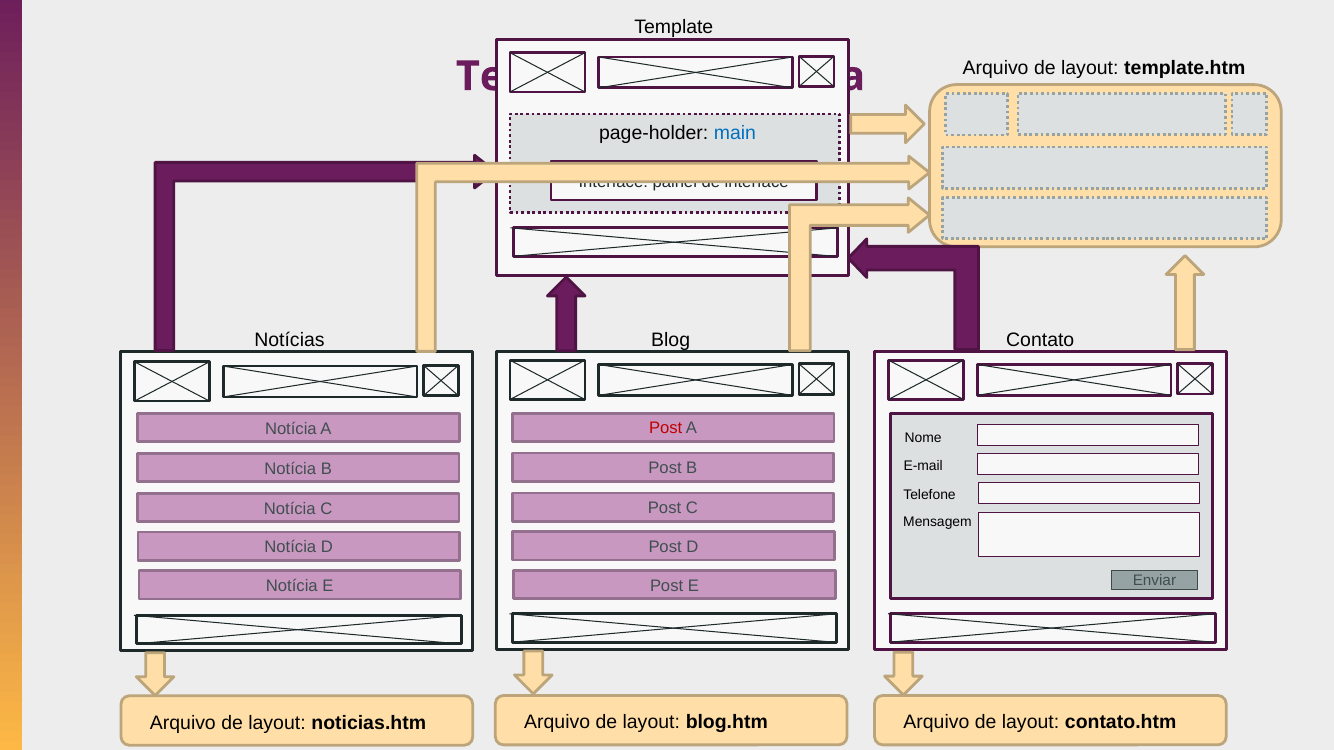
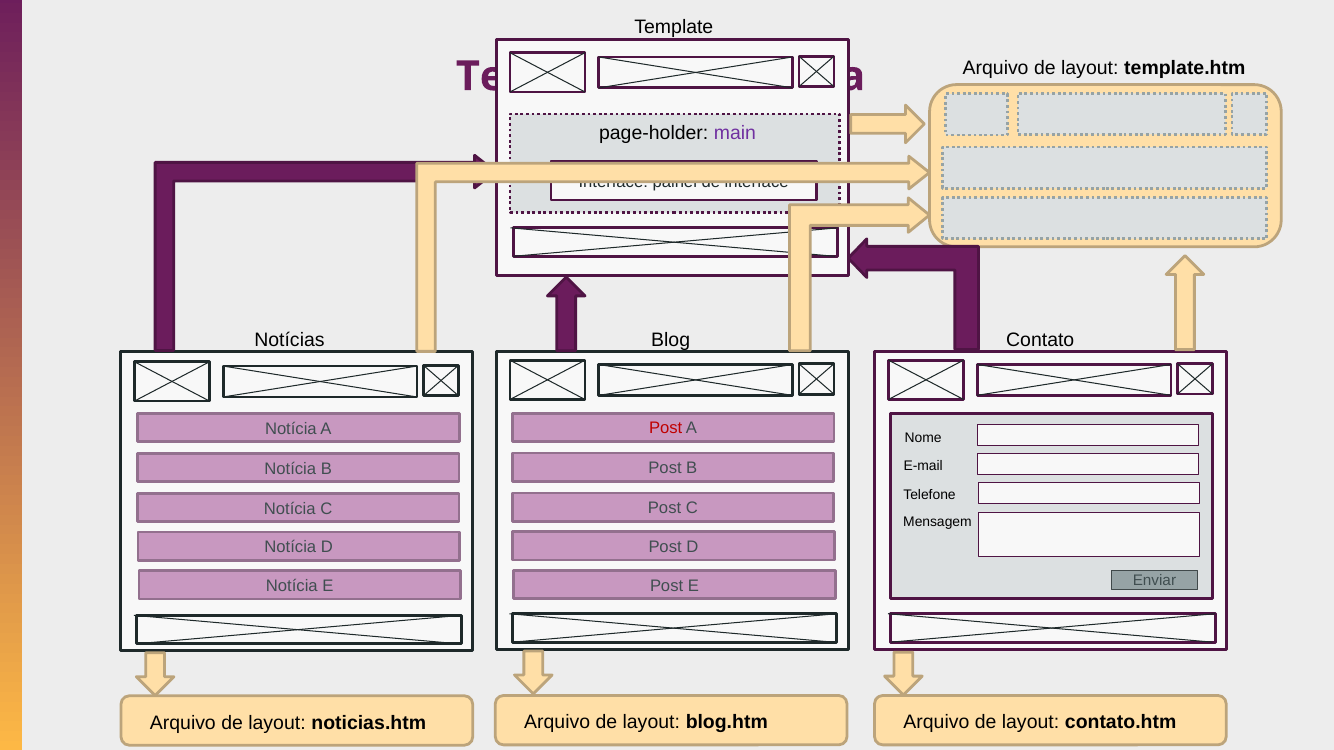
main colour: blue -> purple
